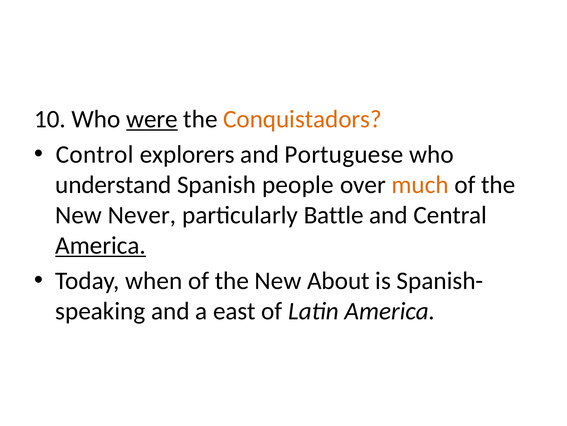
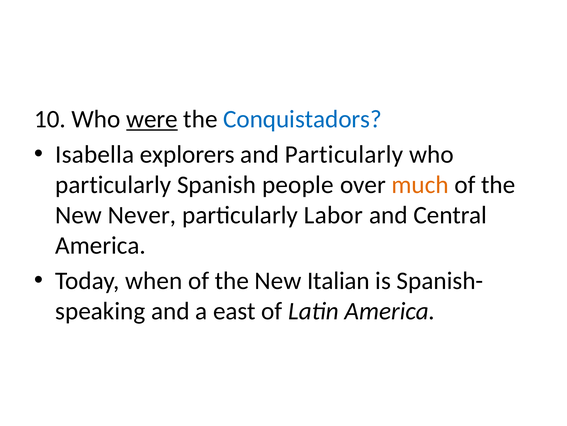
Conquistadors colour: orange -> blue
Control: Control -> Isabella
and Portuguese: Portuguese -> Particularly
understand at (113, 184): understand -> particularly
Battle: Battle -> Labor
America at (101, 245) underline: present -> none
About: About -> Italian
